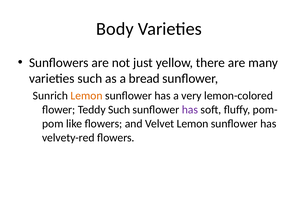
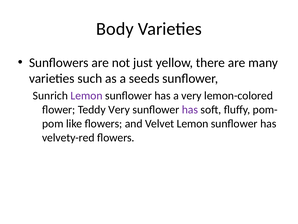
bread: bread -> seeds
Lemon at (87, 96) colour: orange -> purple
Teddy Such: Such -> Very
